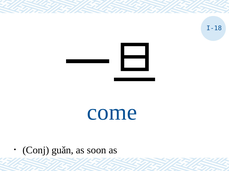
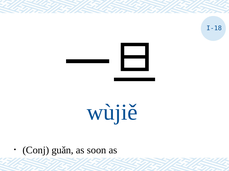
come: come -> wùjiě
